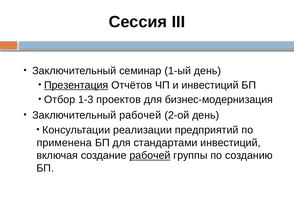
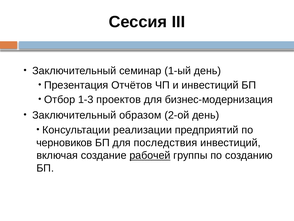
Презентация underline: present -> none
Заключительный рабочей: рабочей -> образом
применена: применена -> черновиков
стандартами: стандартами -> последствия
